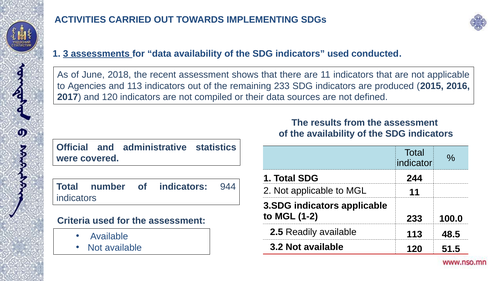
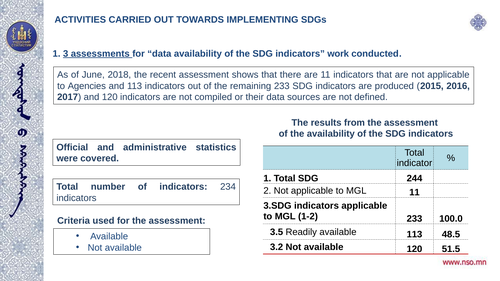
indicators used: used -> work
944: 944 -> 234
2.5: 2.5 -> 3.5
